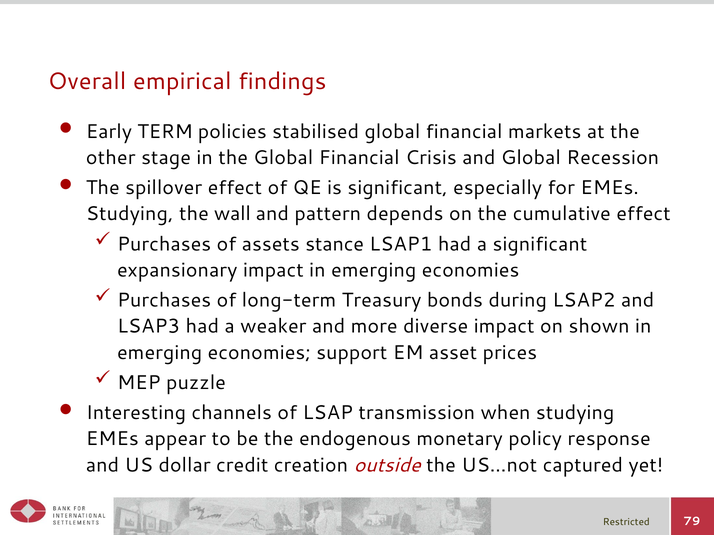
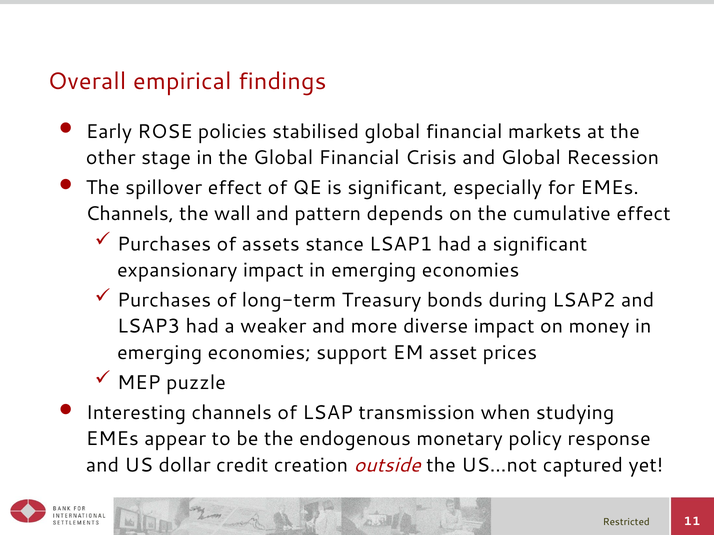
TERM: TERM -> ROSE
Studying at (130, 214): Studying -> Channels
shown: shown -> money
79: 79 -> 11
